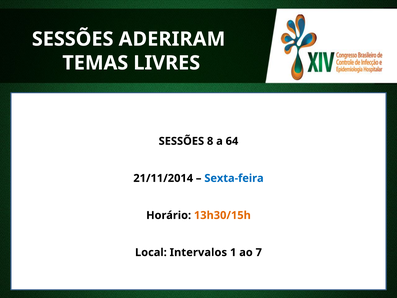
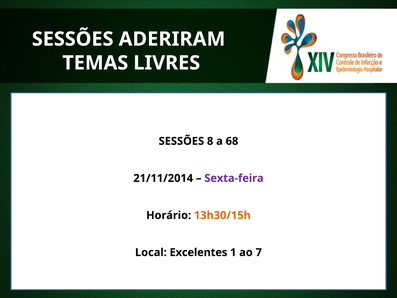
64: 64 -> 68
Sexta-feira colour: blue -> purple
Intervalos: Intervalos -> Excelentes
